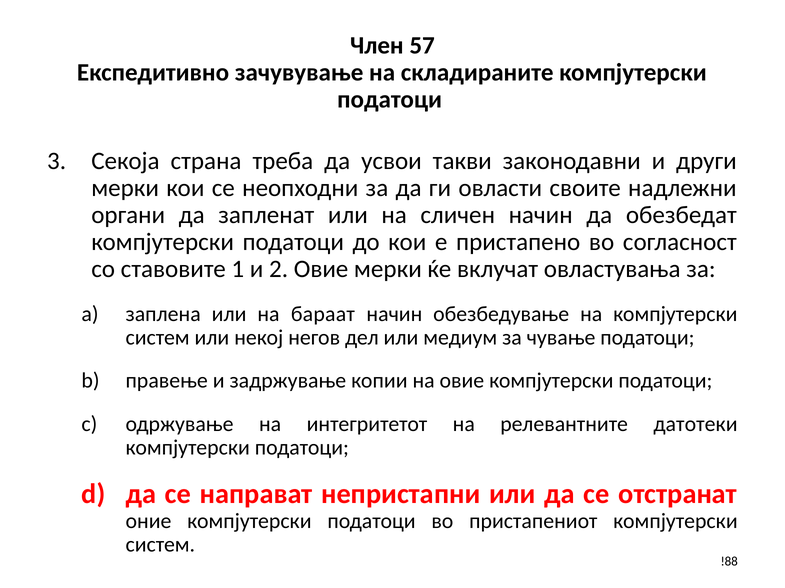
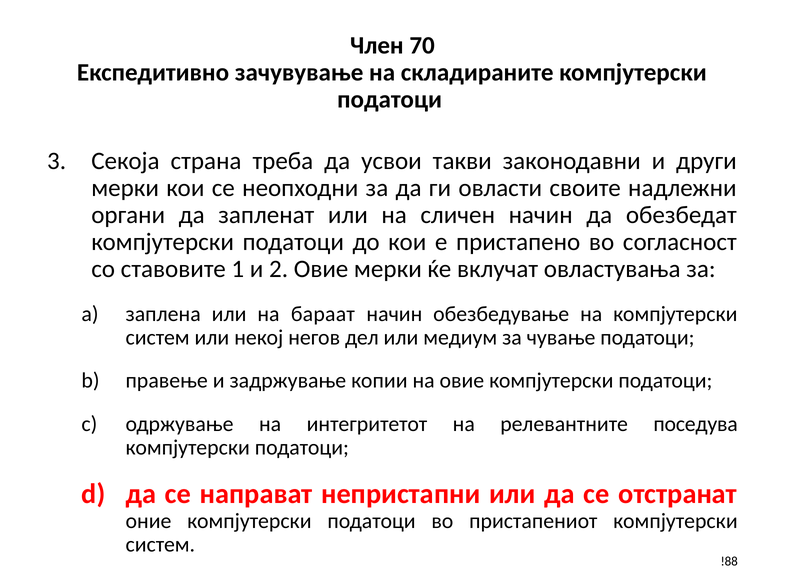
57: 57 -> 70
датотеки: датотеки -> поседува
